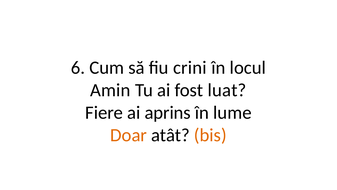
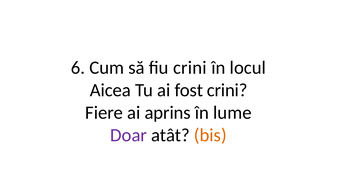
Amin: Amin -> Aicea
fost luat: luat -> crini
Doar colour: orange -> purple
